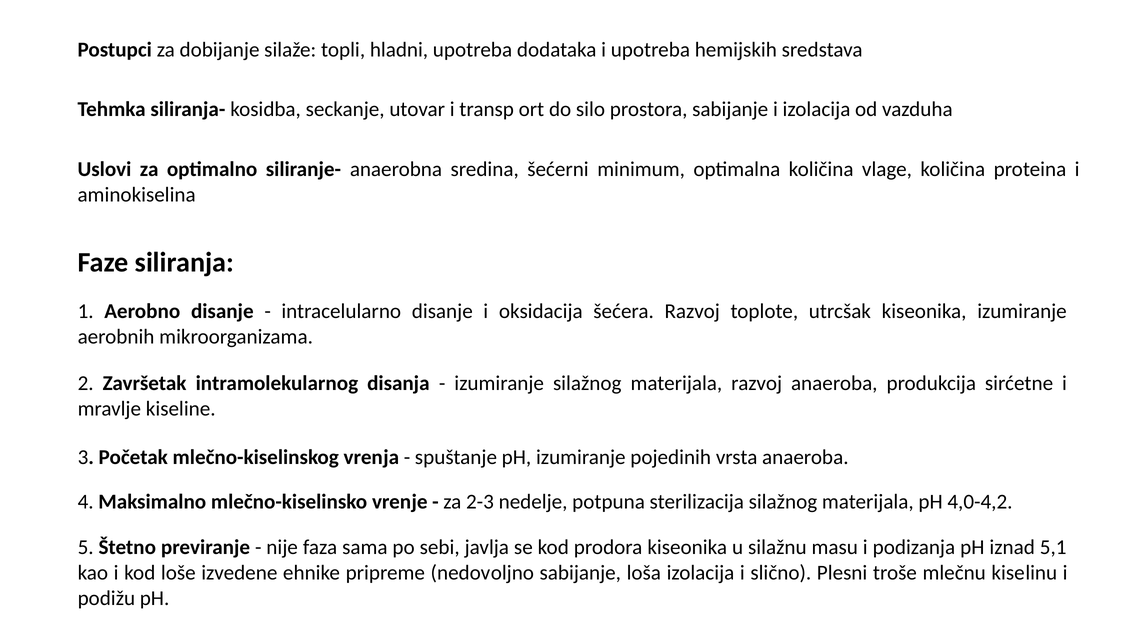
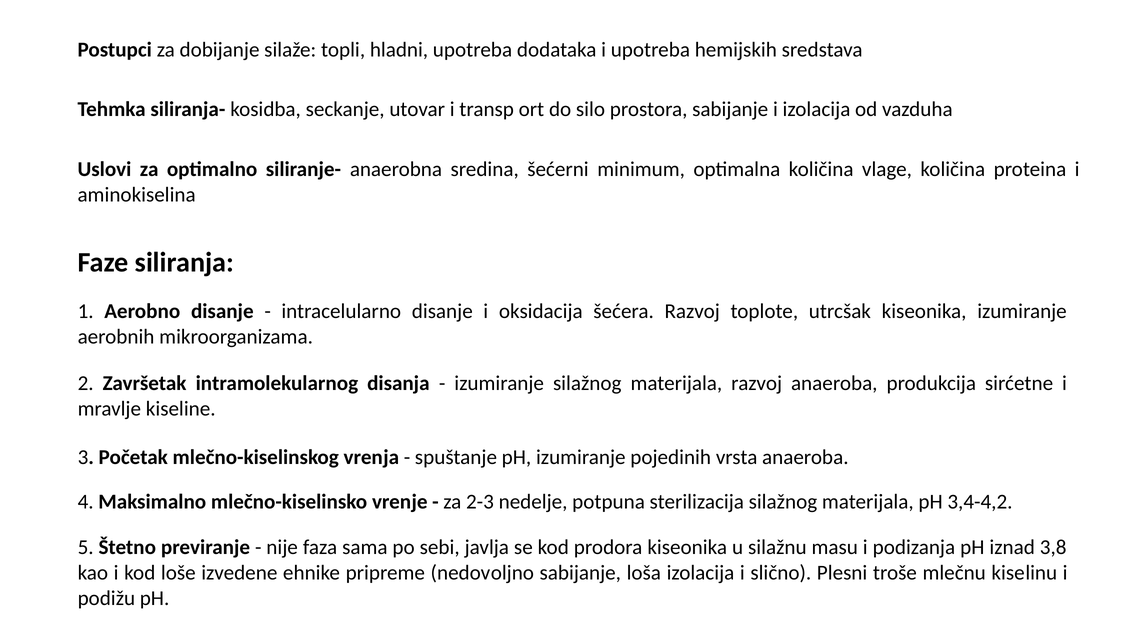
4,0-4,2: 4,0-4,2 -> 3,4-4,2
5,1: 5,1 -> 3,8
